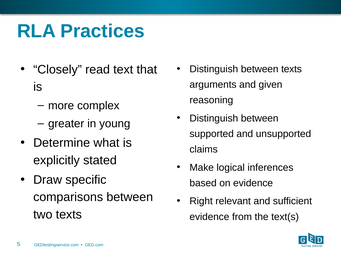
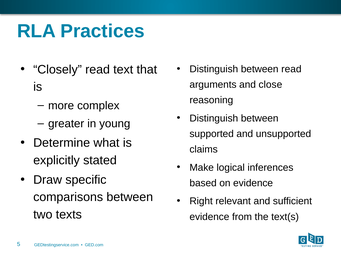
between texts: texts -> read
given: given -> close
